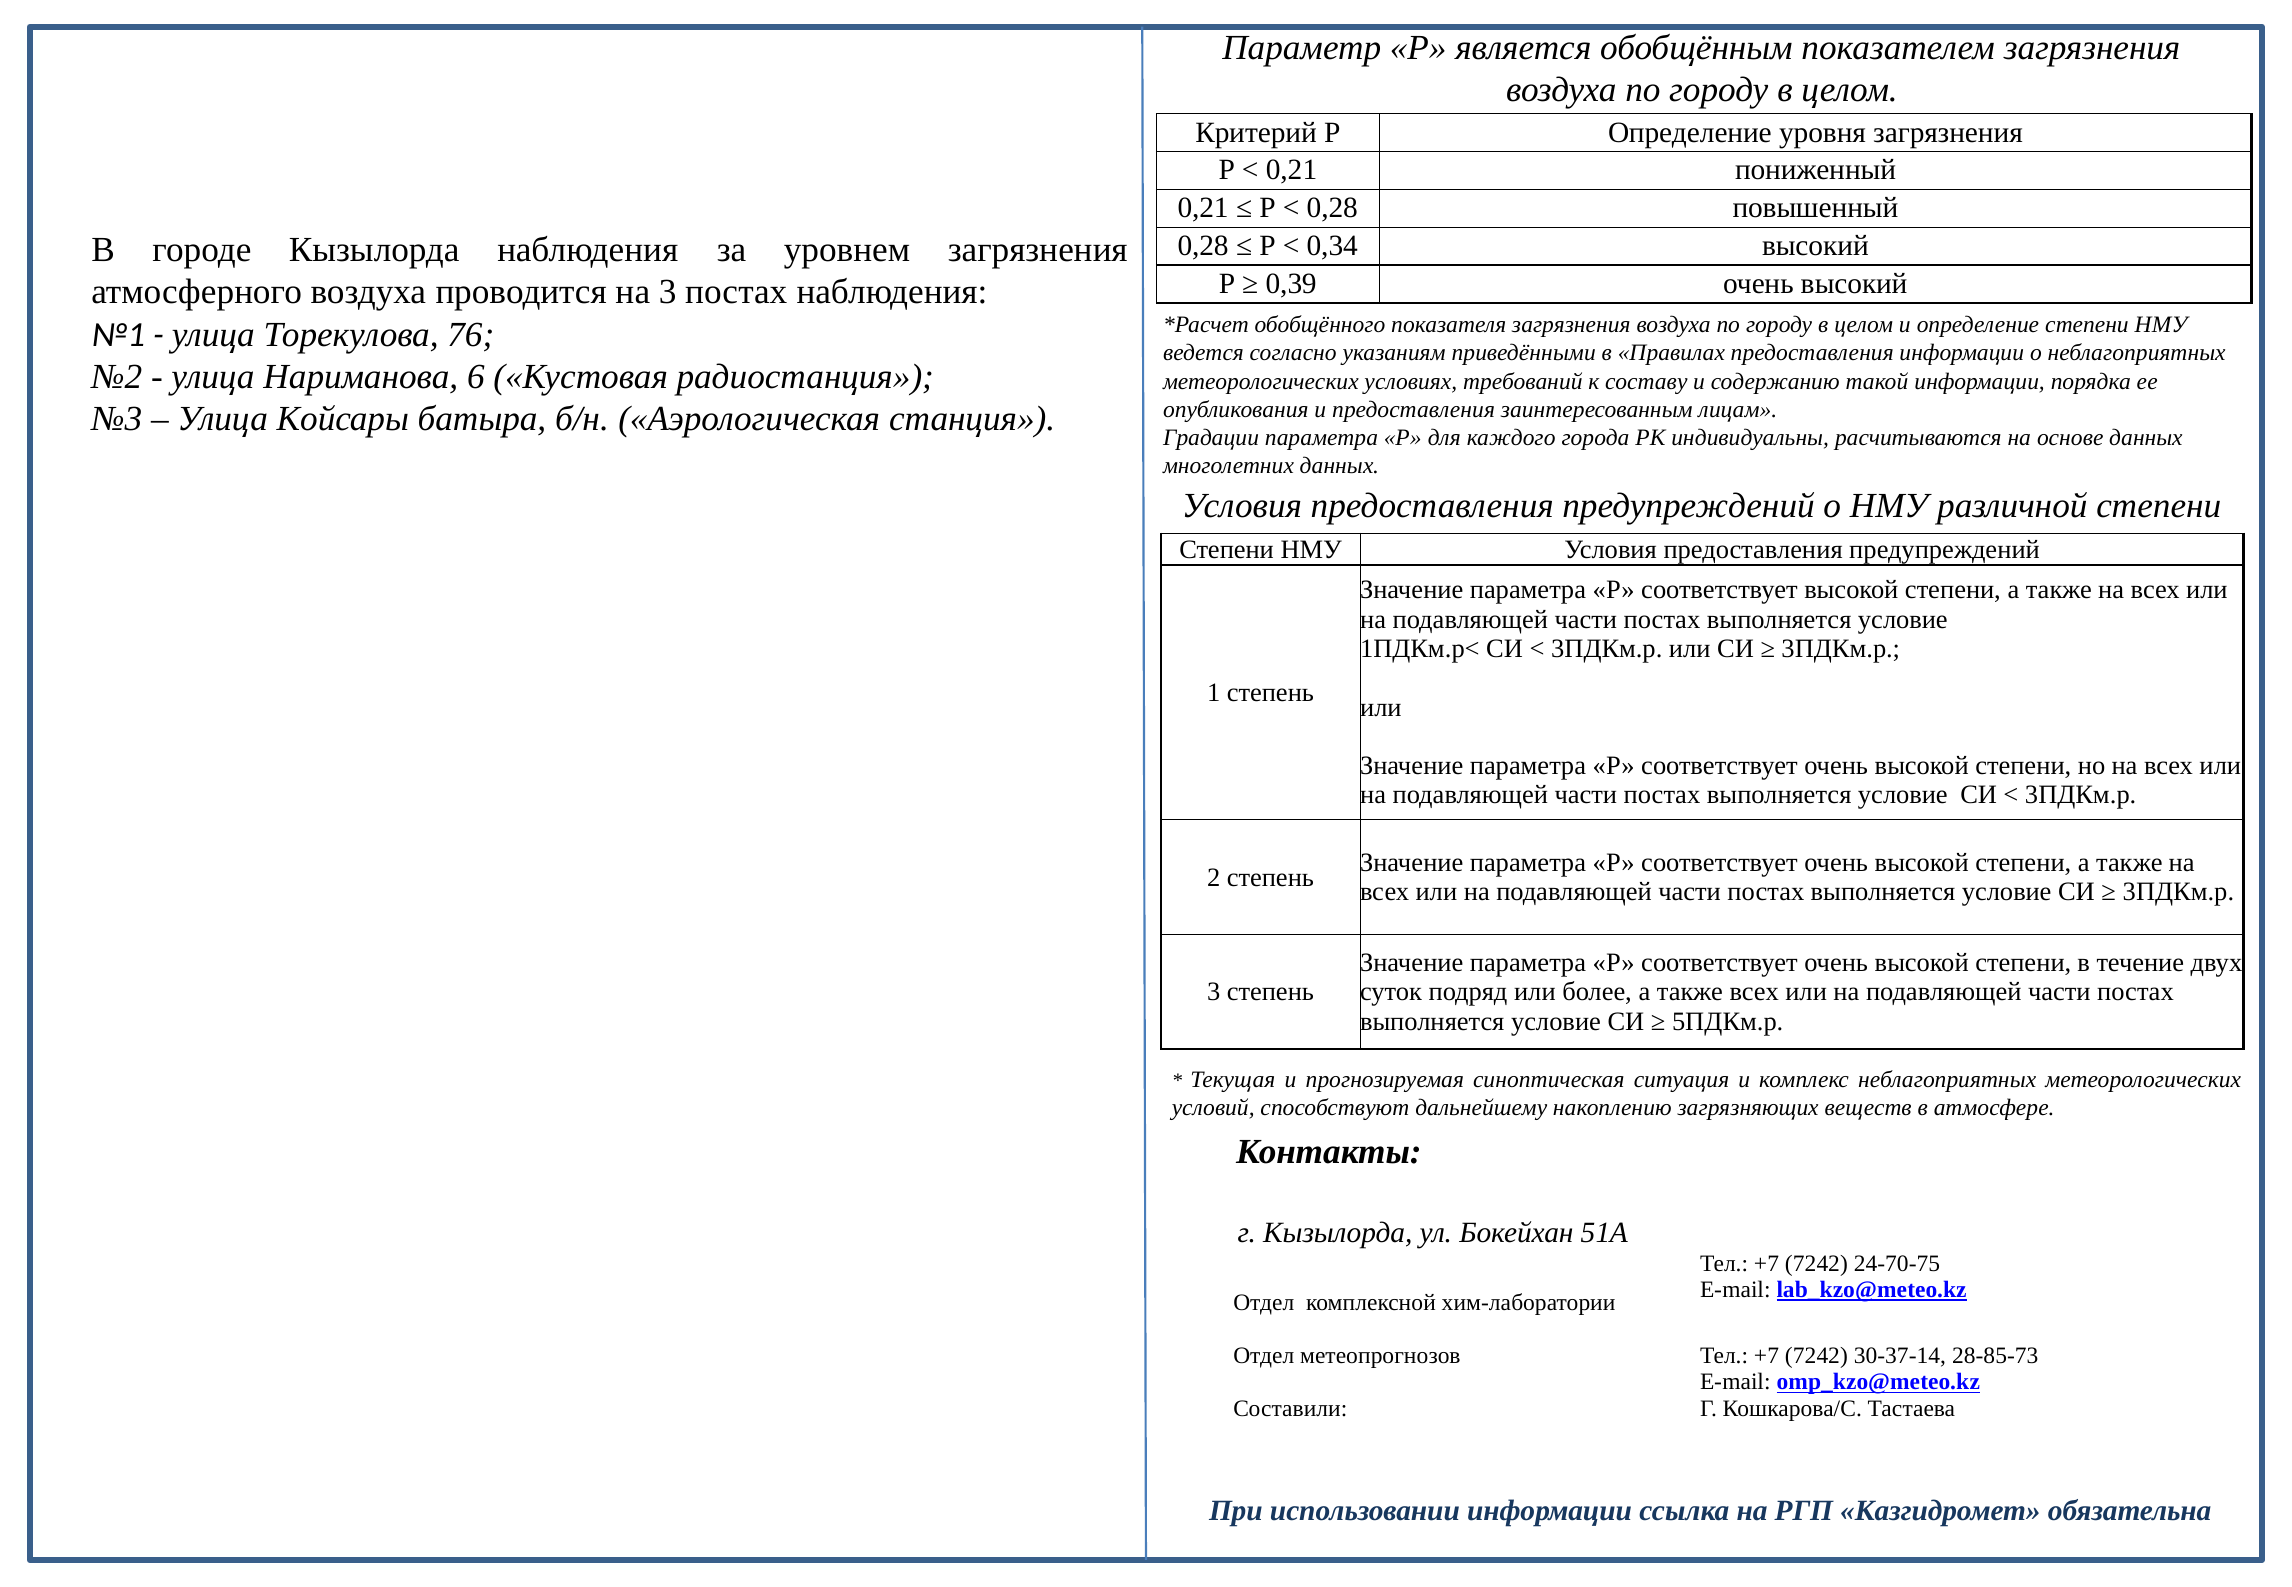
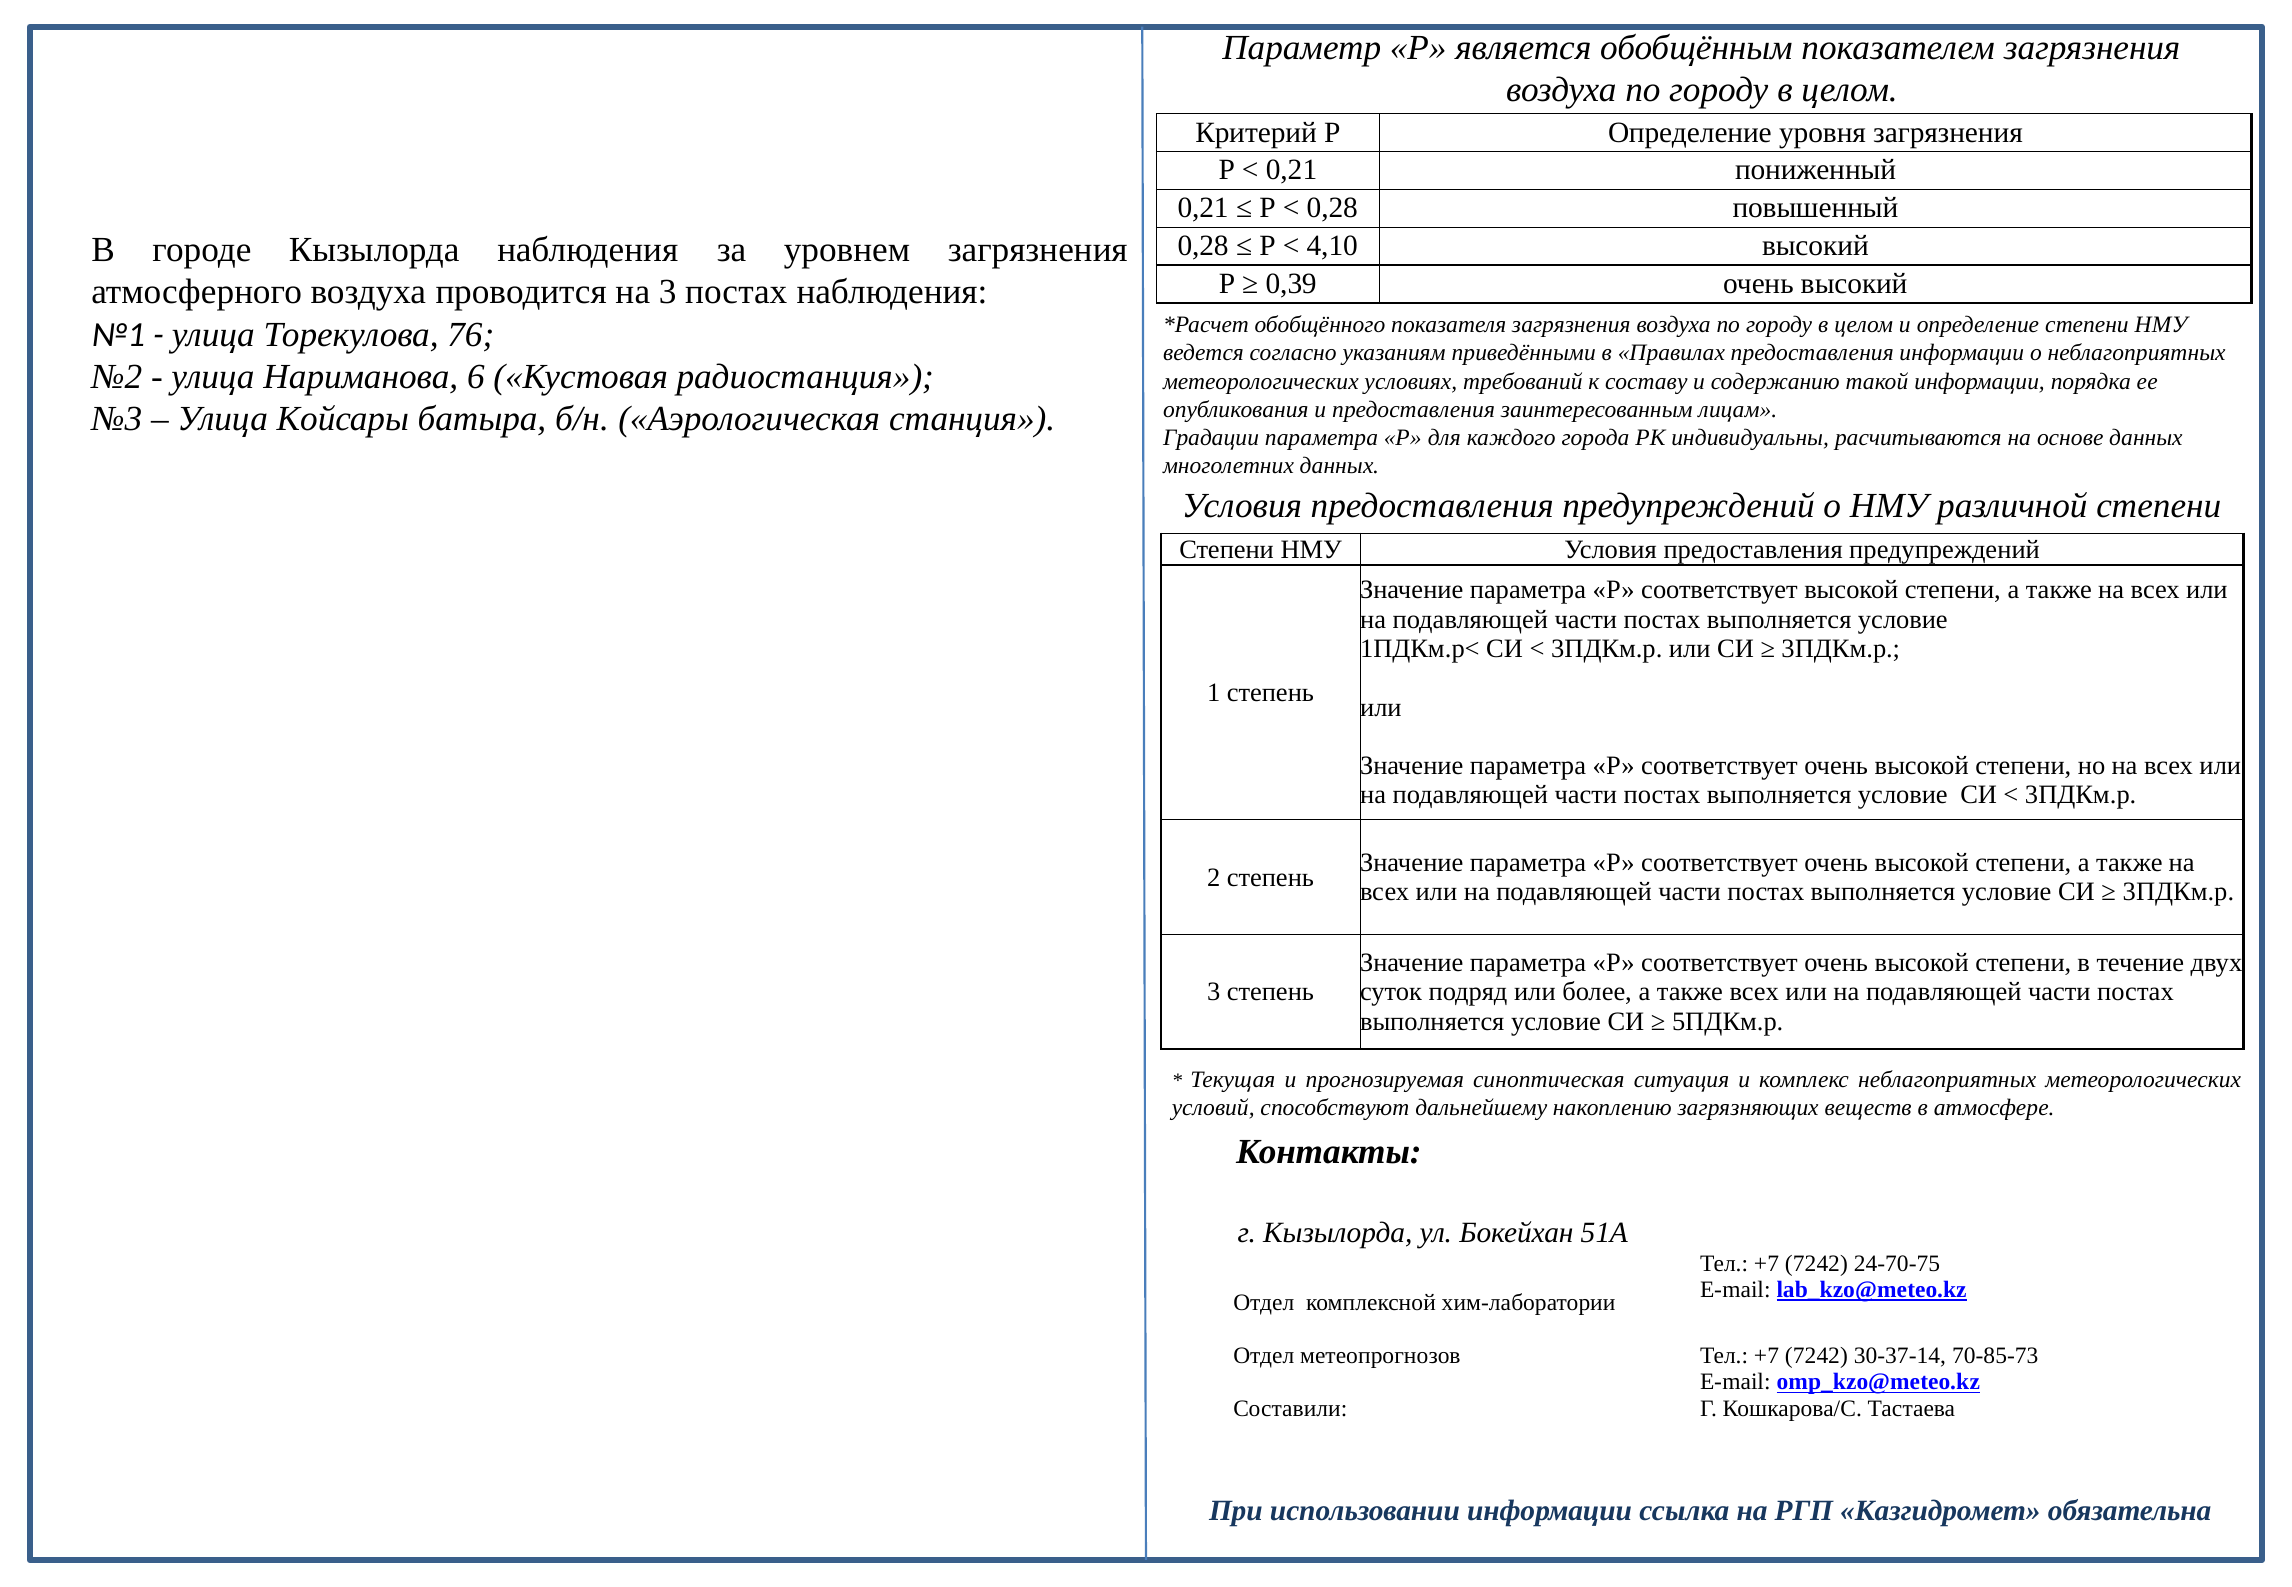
0,34: 0,34 -> 4,10
28-85-73: 28-85-73 -> 70-85-73
